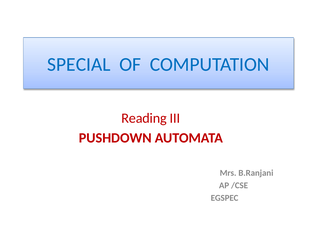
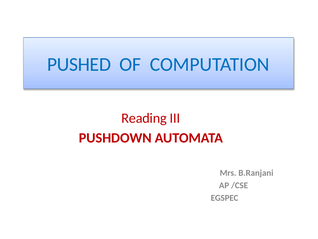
SPECIAL: SPECIAL -> PUSHED
